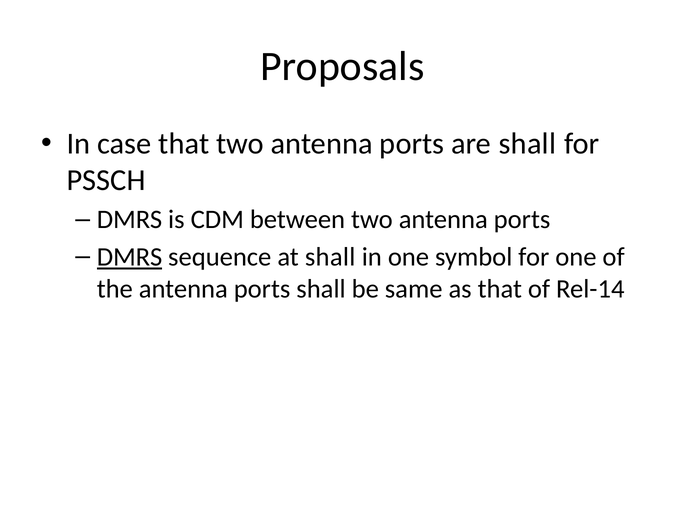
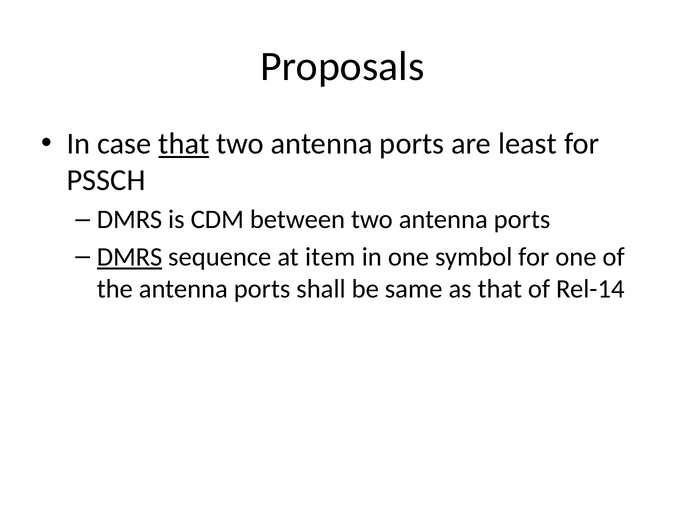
that at (184, 144) underline: none -> present
are shall: shall -> least
at shall: shall -> item
